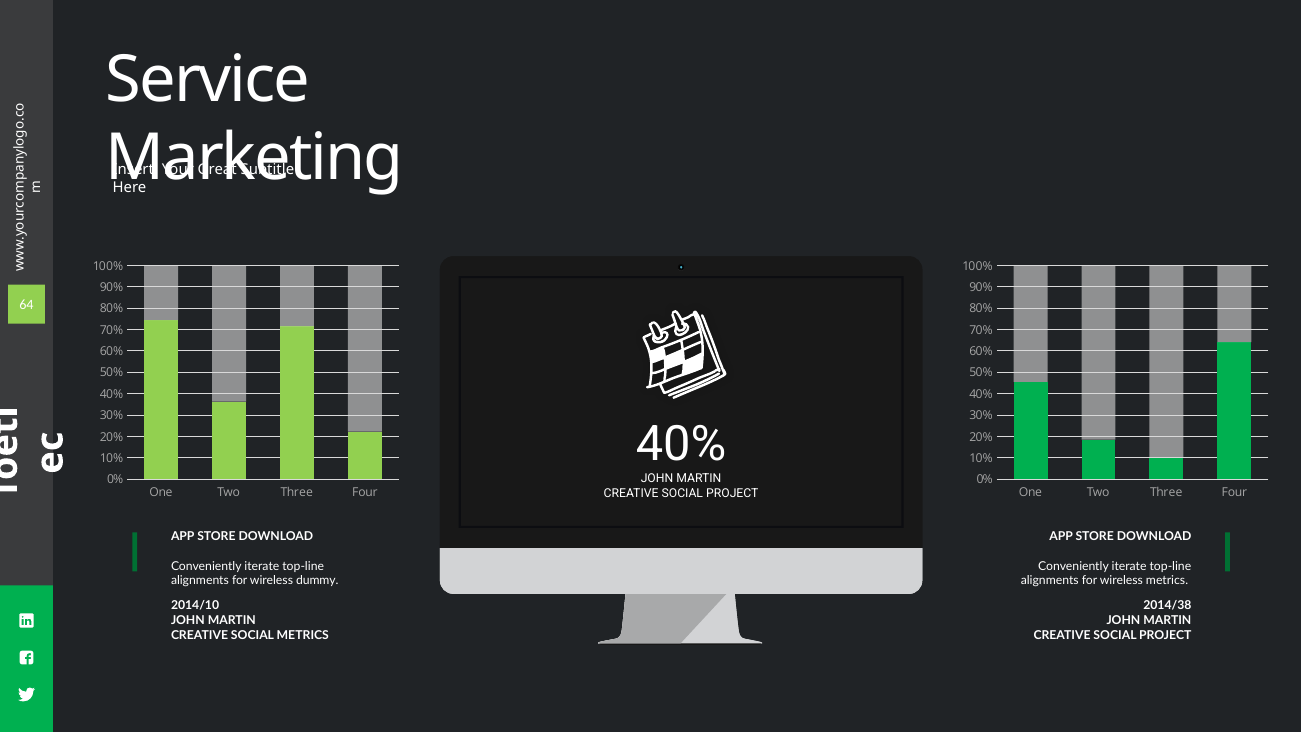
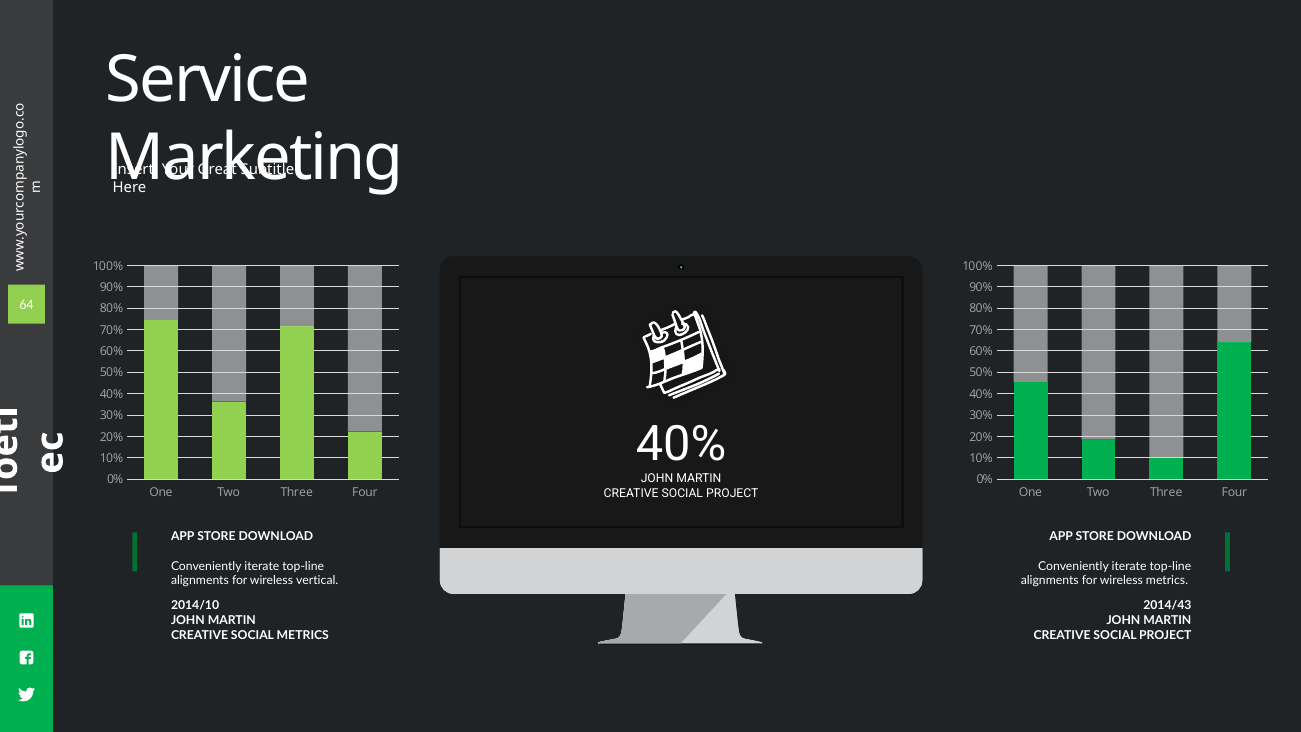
dummy: dummy -> vertical
2014/38: 2014/38 -> 2014/43
